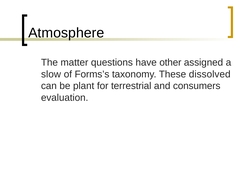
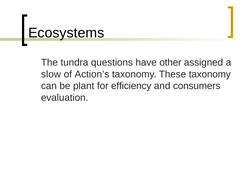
Atmosphere: Atmosphere -> Ecosystems
matter: matter -> tundra
Forms’s: Forms’s -> Action’s
These dissolved: dissolved -> taxonomy
terrestrial: terrestrial -> efficiency
